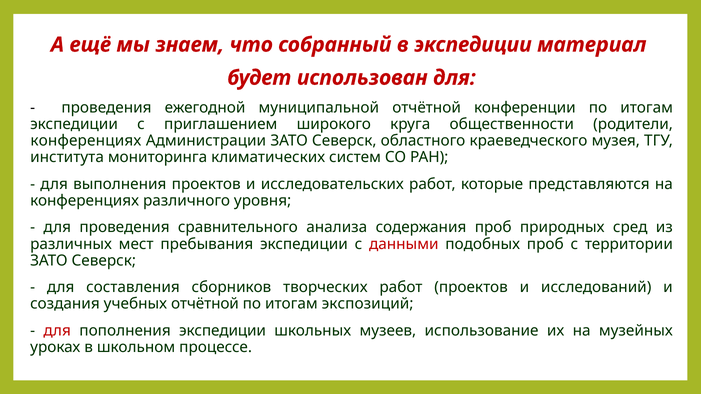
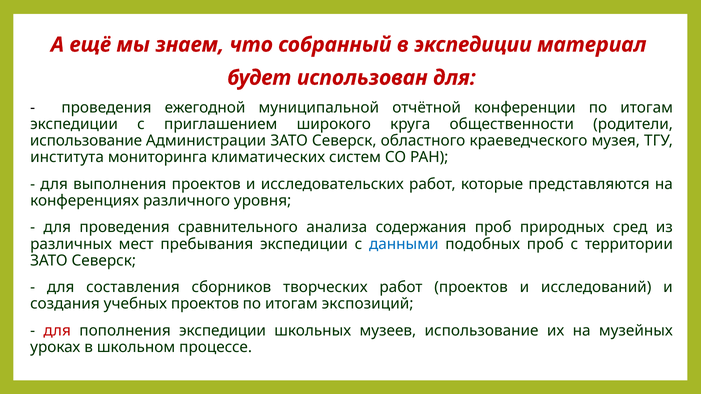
конференциях at (86, 141): конференциях -> использование
данными colour: red -> blue
учебных отчётной: отчётной -> проектов
